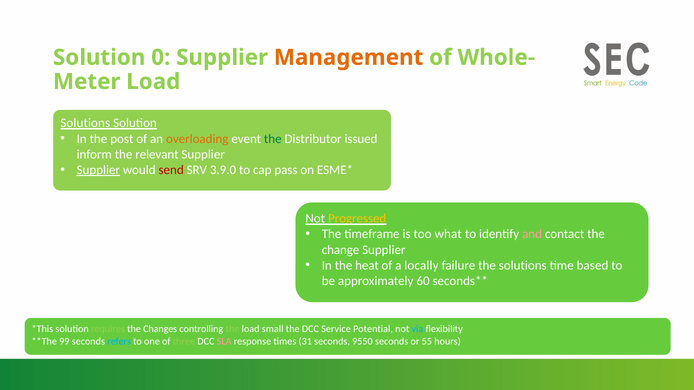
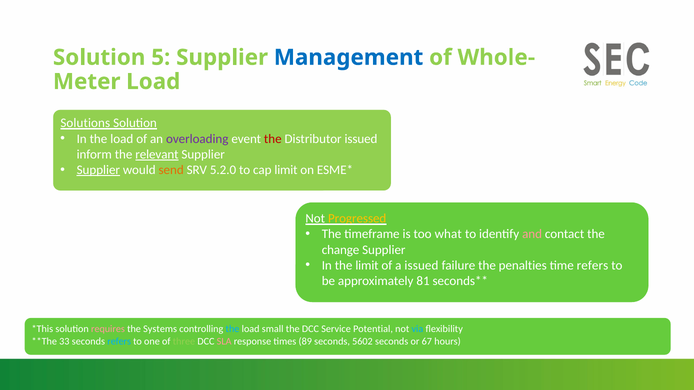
0: 0 -> 5
Management colour: orange -> blue
In the post: post -> load
overloading colour: orange -> purple
the at (273, 139) colour: green -> red
relevant underline: none -> present
send colour: red -> orange
3.9.0: 3.9.0 -> 5.2.0
cap pass: pass -> limit
the heat: heat -> limit
a locally: locally -> issued
the solutions: solutions -> penalties
time based: based -> refers
60: 60 -> 81
requires colour: light green -> pink
Changes: Changes -> Systems
the at (232, 329) colour: light green -> light blue
99: 99 -> 33
31: 31 -> 89
9550: 9550 -> 5602
55: 55 -> 67
